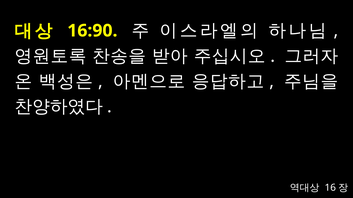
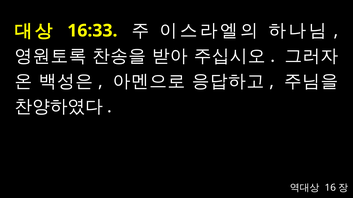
16:90: 16:90 -> 16:33
